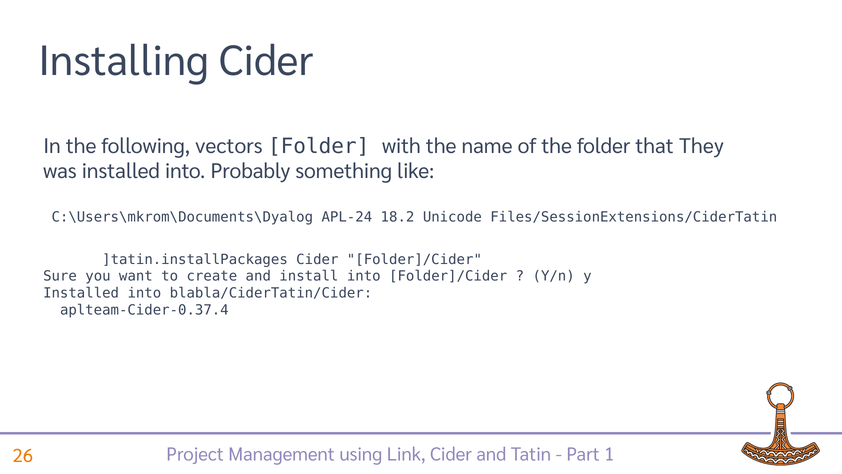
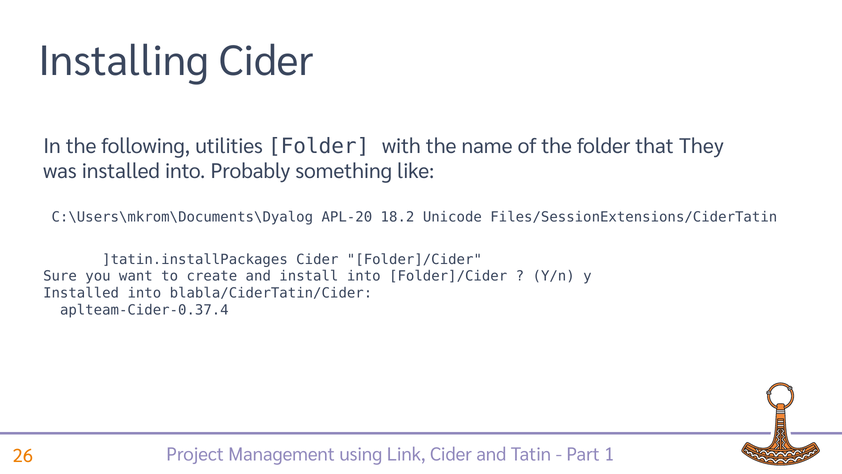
vectors: vectors -> utilities
APL-24: APL-24 -> APL-20
